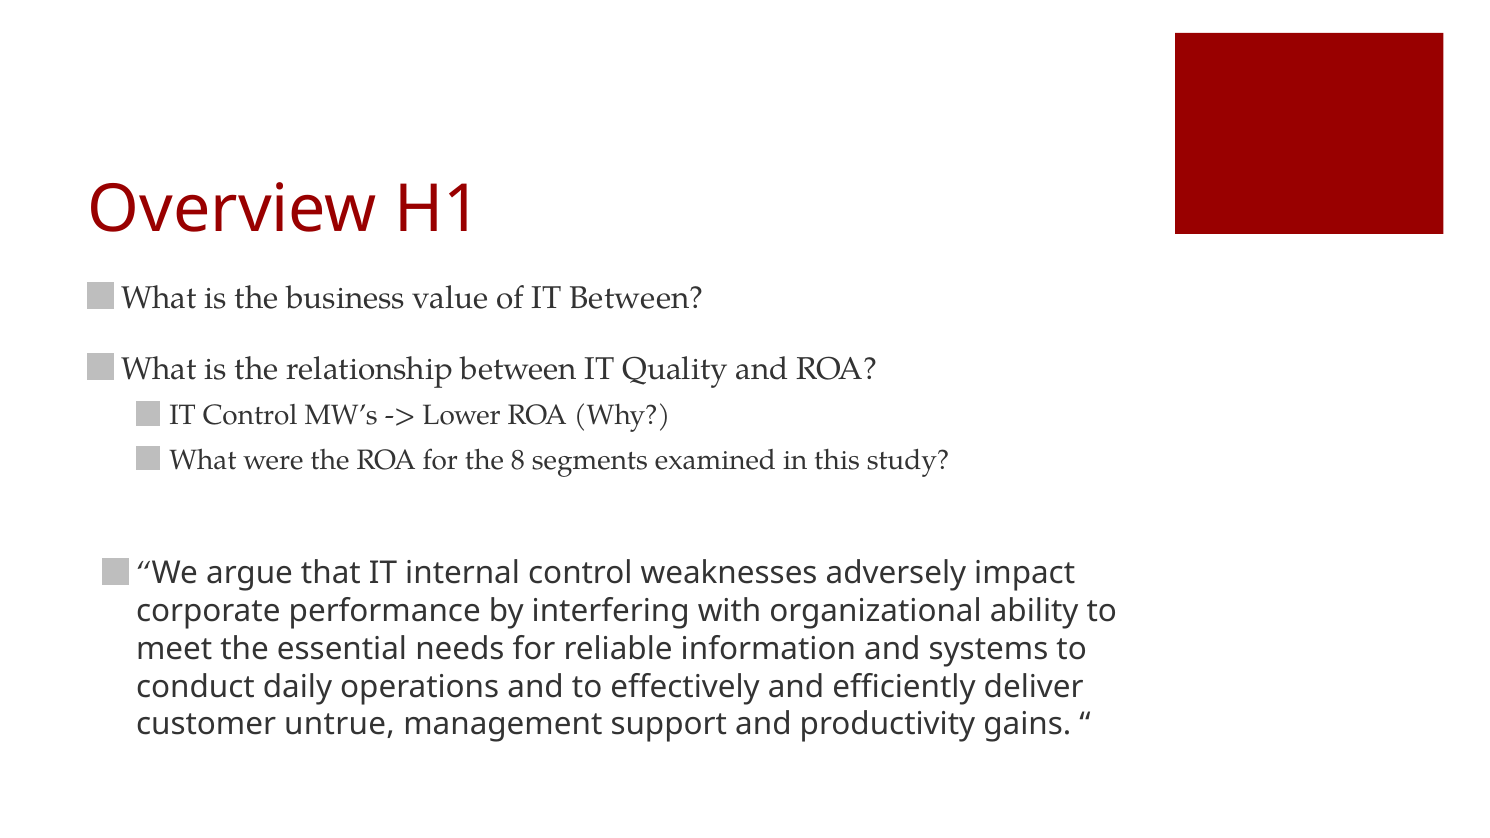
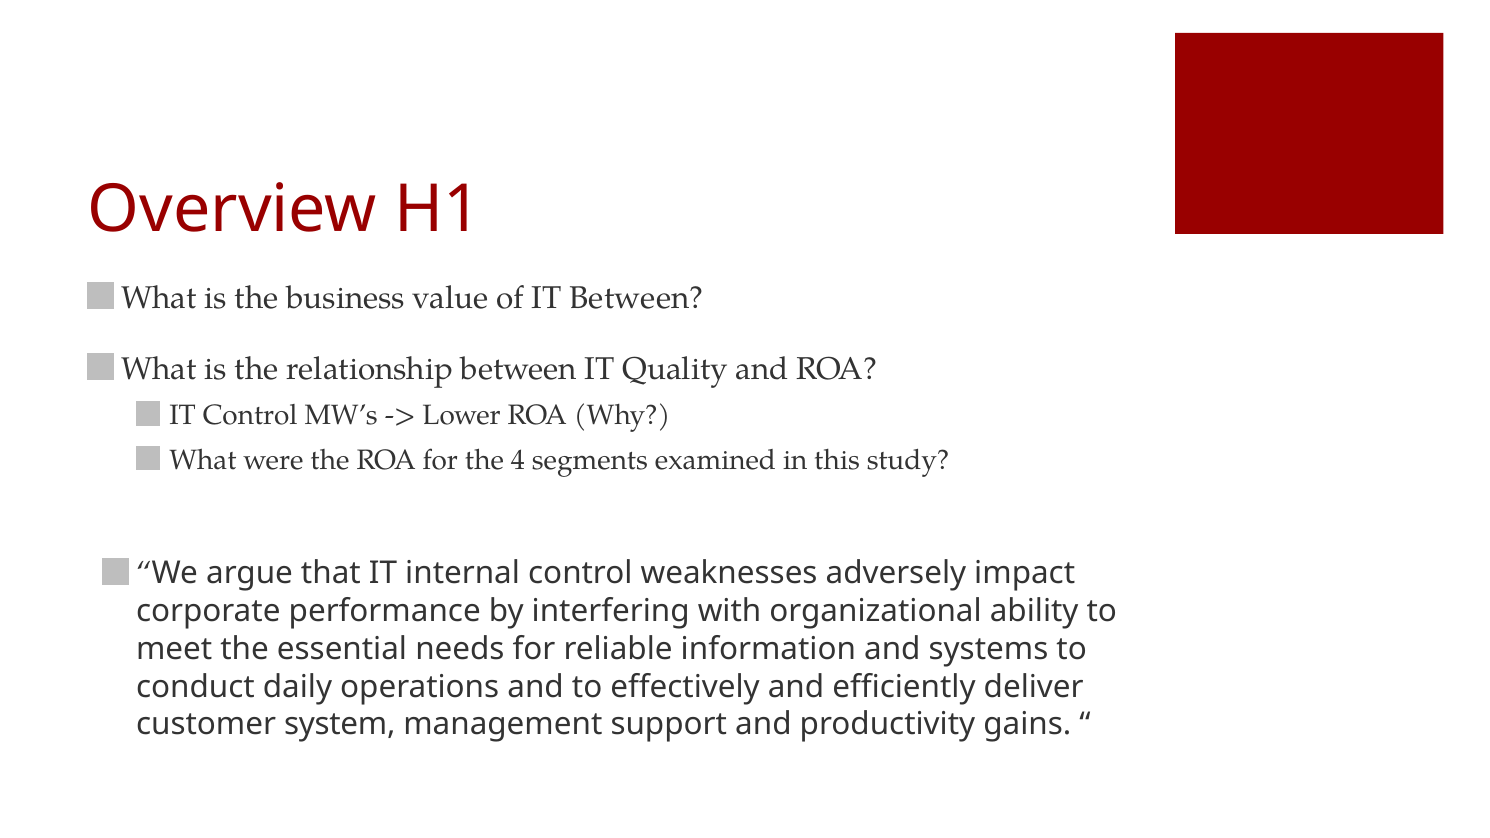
8: 8 -> 4
untrue: untrue -> system
